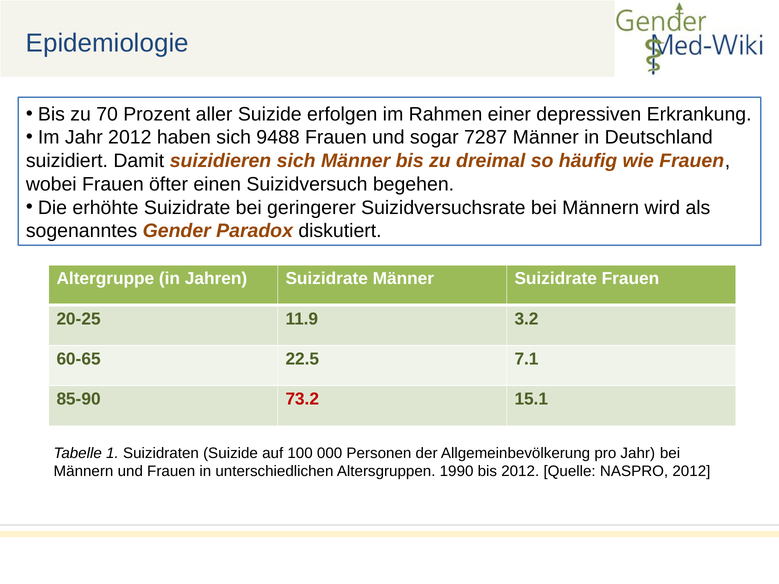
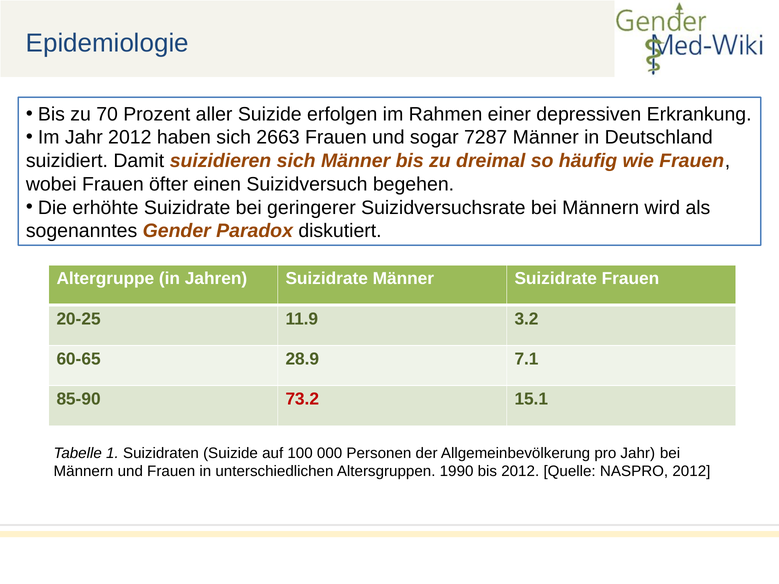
9488: 9488 -> 2663
22.5: 22.5 -> 28.9
